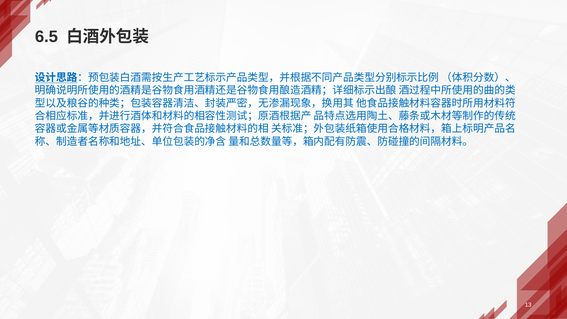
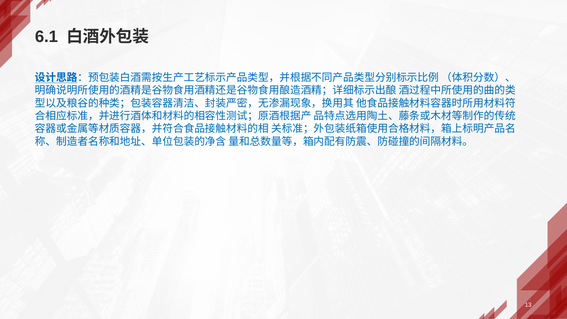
6.5: 6.5 -> 6.1
